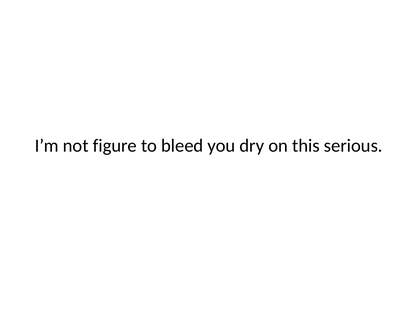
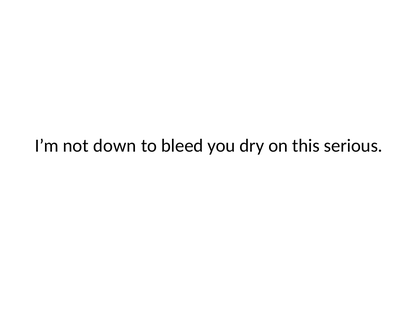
figure: figure -> down
